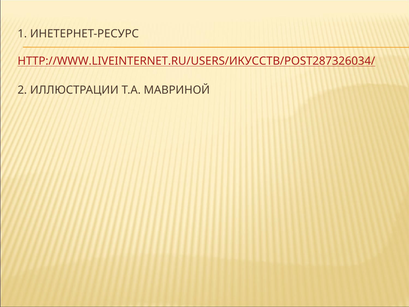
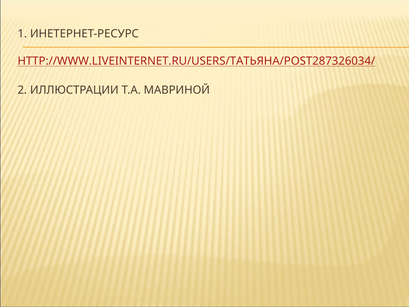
HTTP://WWW.LIVEINTERNET.RU/USERS/ИКУССТВ/POST287326034/: HTTP://WWW.LIVEINTERNET.RU/USERS/ИКУССТВ/POST287326034/ -> HTTP://WWW.LIVEINTERNET.RU/USERS/ТАТЬЯНА/POST287326034/
